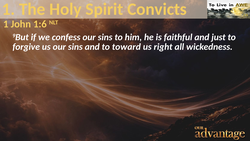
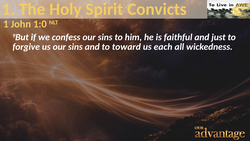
1:6: 1:6 -> 1:0
right: right -> each
